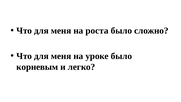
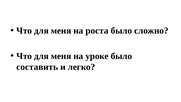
корневым: корневым -> составить
